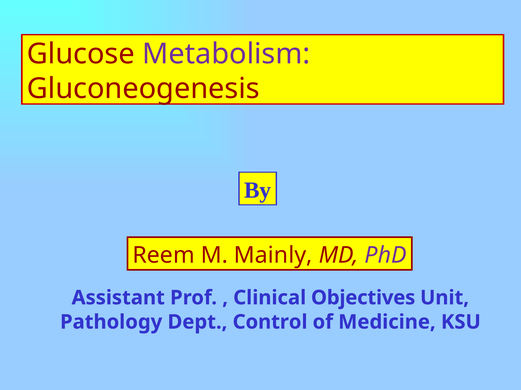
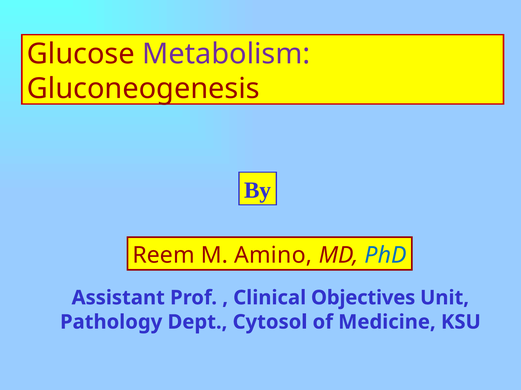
Mainly: Mainly -> Amino
PhD colour: purple -> blue
Control: Control -> Cytosol
